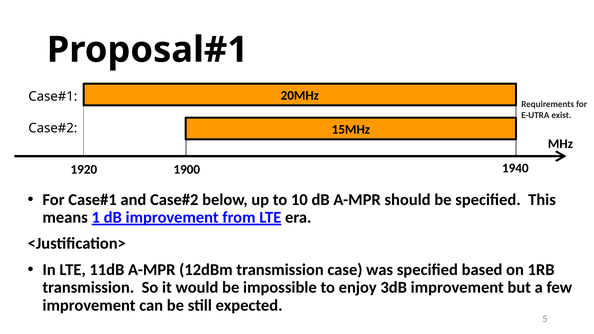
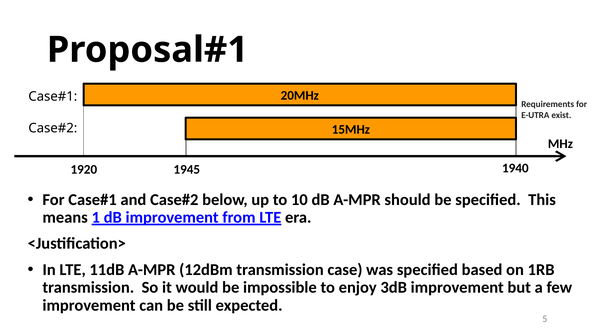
1900: 1900 -> 1945
